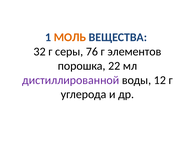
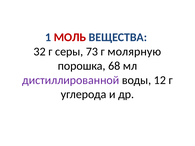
МОЛЬ colour: orange -> red
76: 76 -> 73
элементов: элементов -> молярную
22: 22 -> 68
